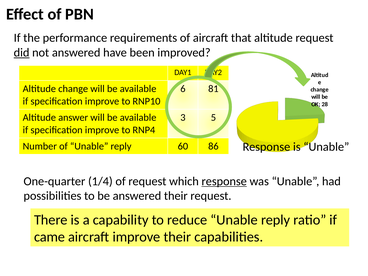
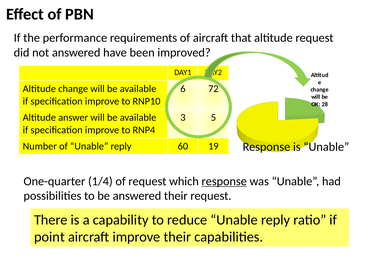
did underline: present -> none
81: 81 -> 72
86: 86 -> 19
came: came -> point
